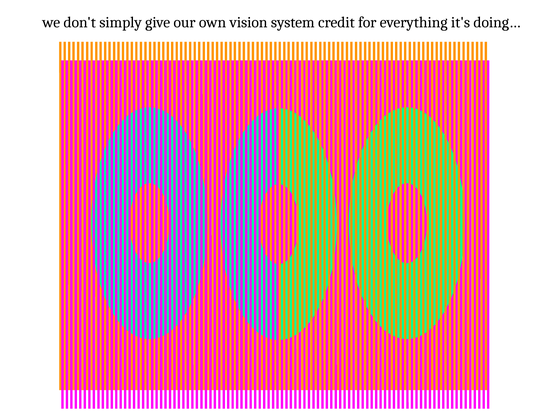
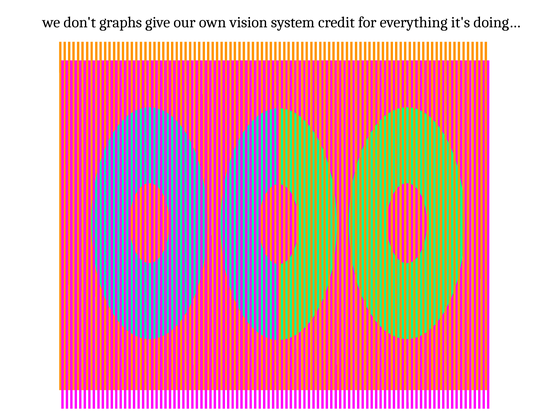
simply: simply -> graphs
